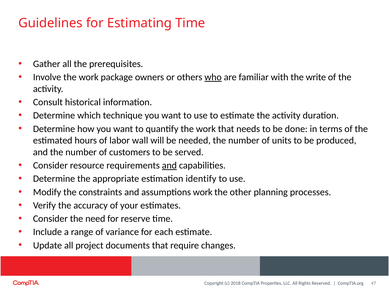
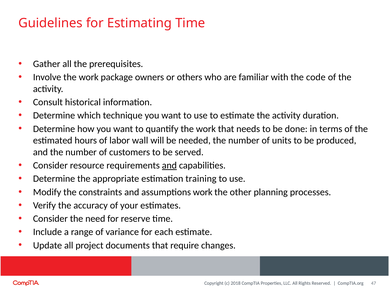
who underline: present -> none
write: write -> code
identify: identify -> training
